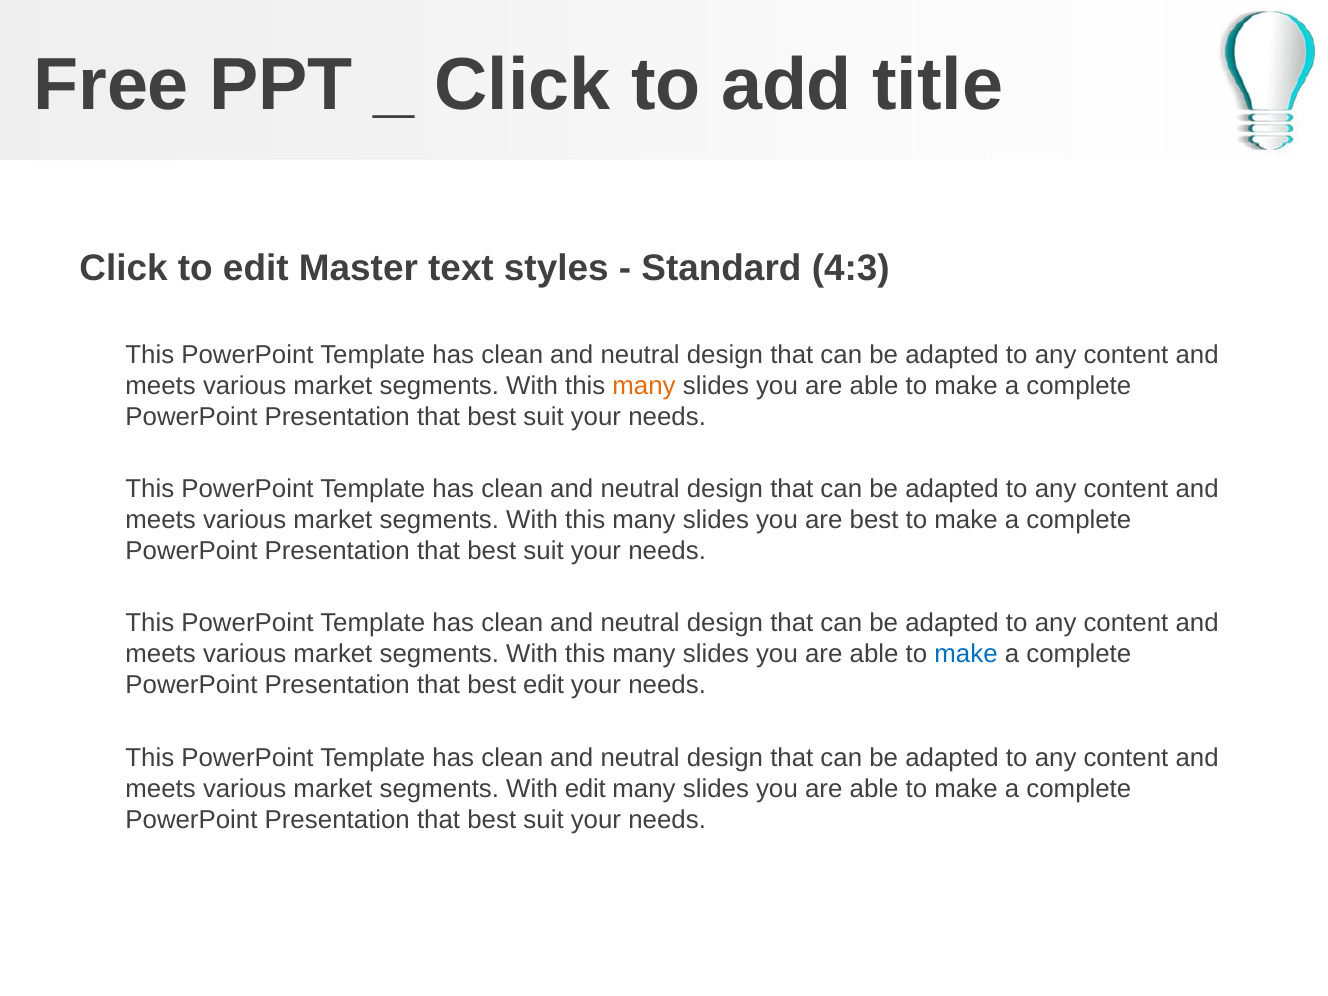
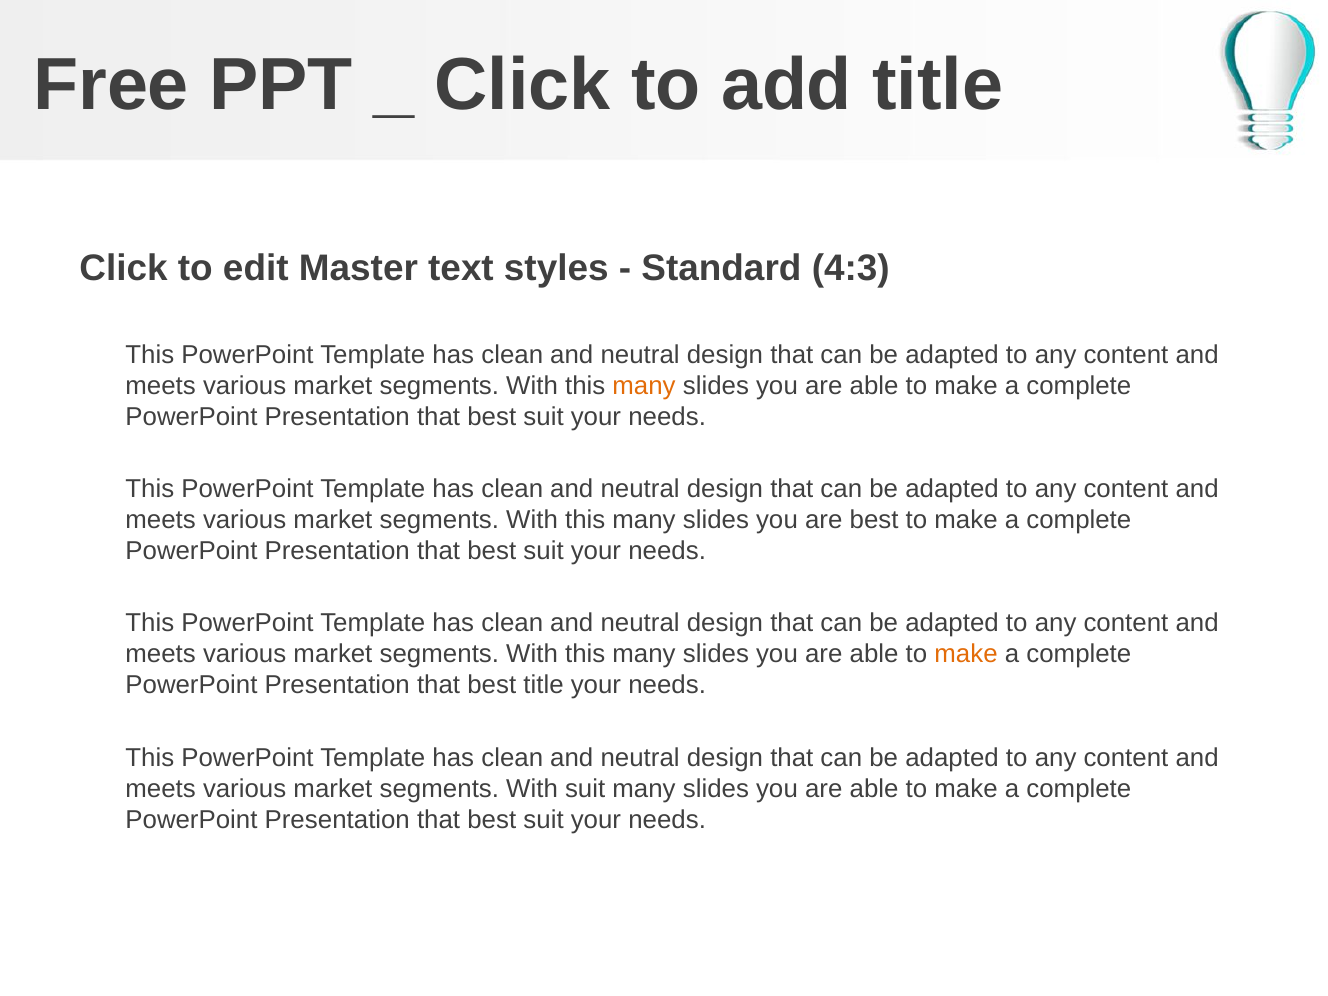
make at (966, 654) colour: blue -> orange
best edit: edit -> title
With edit: edit -> suit
